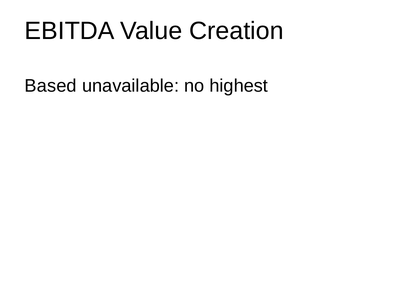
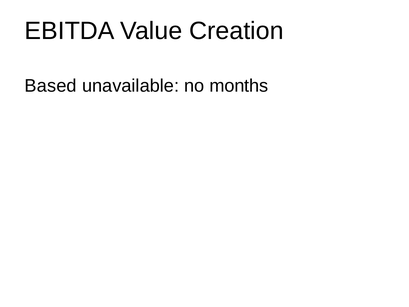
highest: highest -> months
